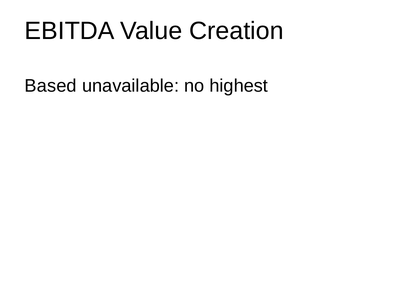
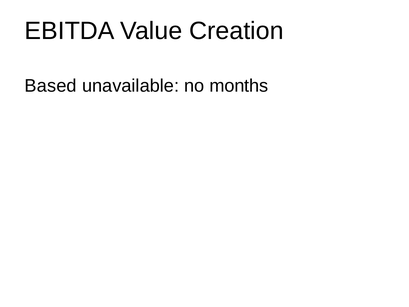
highest: highest -> months
